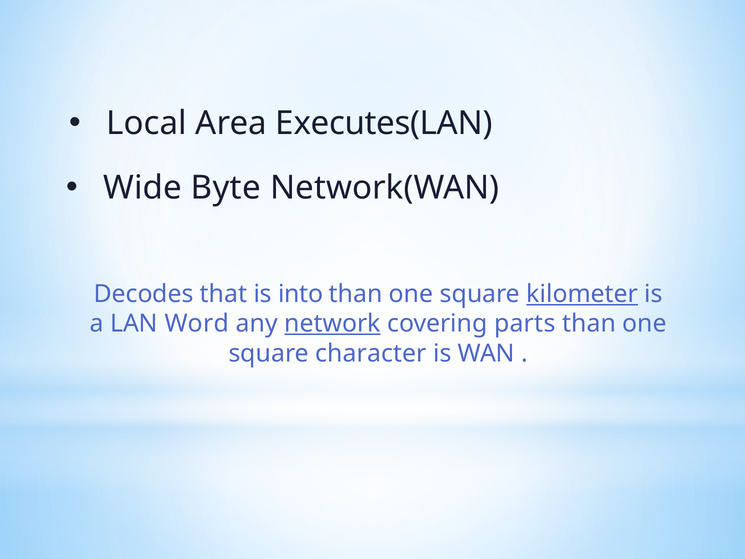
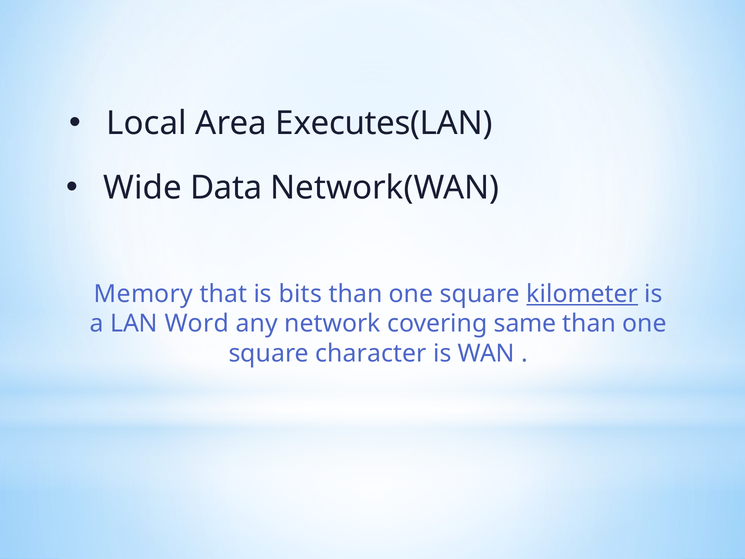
Byte: Byte -> Data
Decodes: Decodes -> Memory
into: into -> bits
network underline: present -> none
parts: parts -> same
